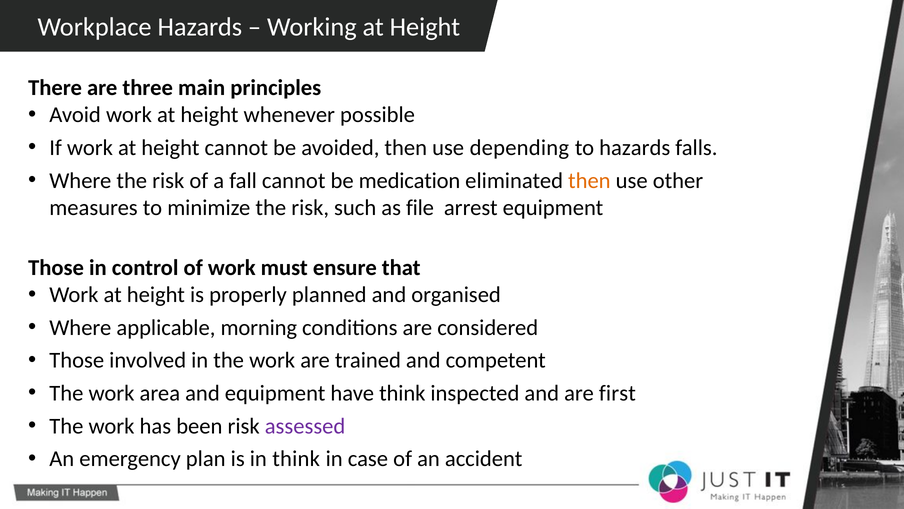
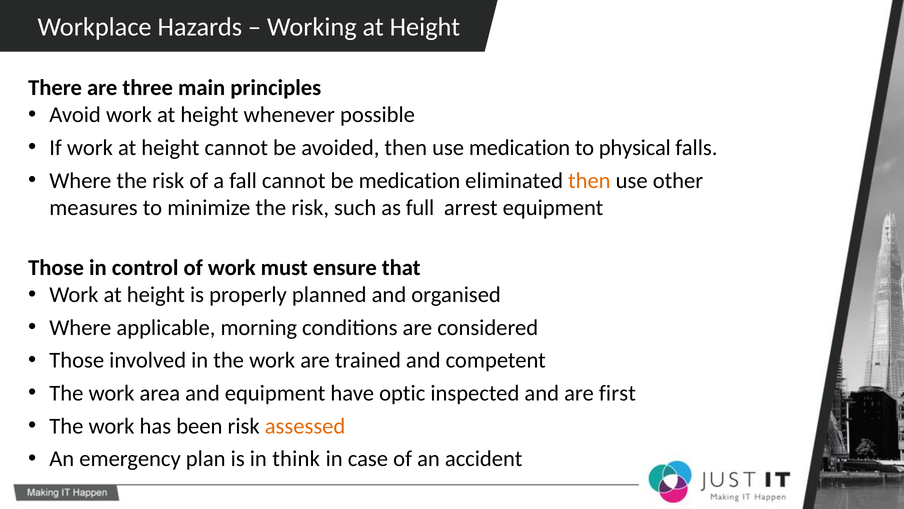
use depending: depending -> medication
to hazards: hazards -> physical
file: file -> full
have think: think -> optic
assessed colour: purple -> orange
